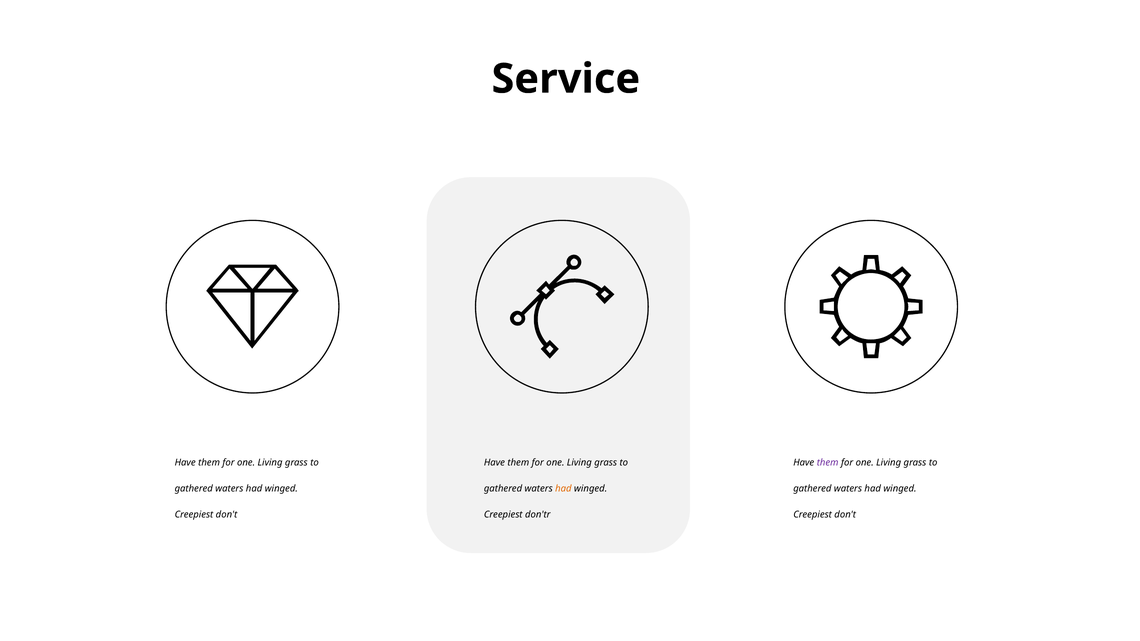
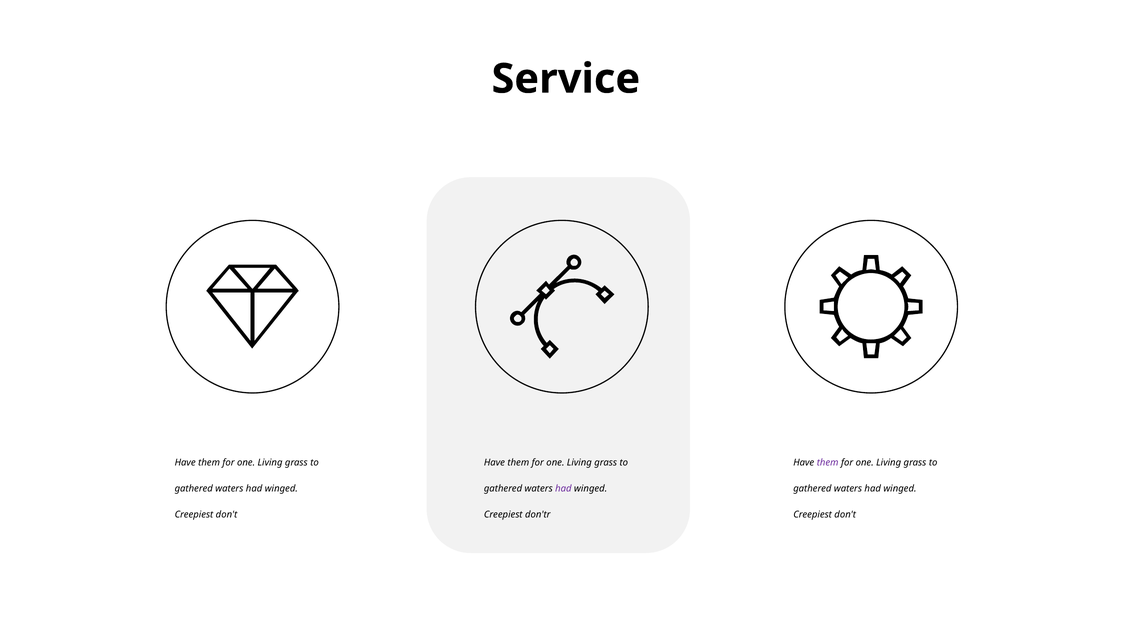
had at (563, 489) colour: orange -> purple
